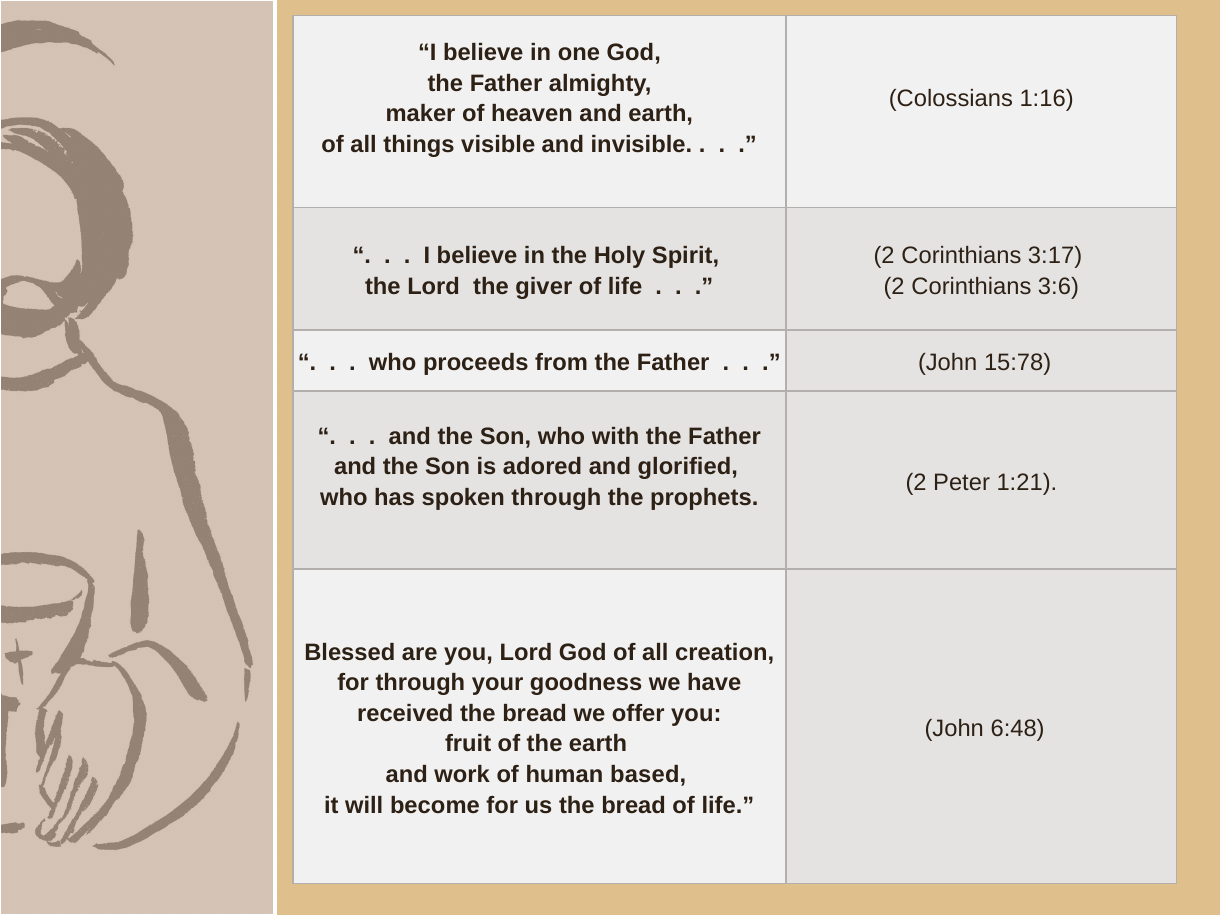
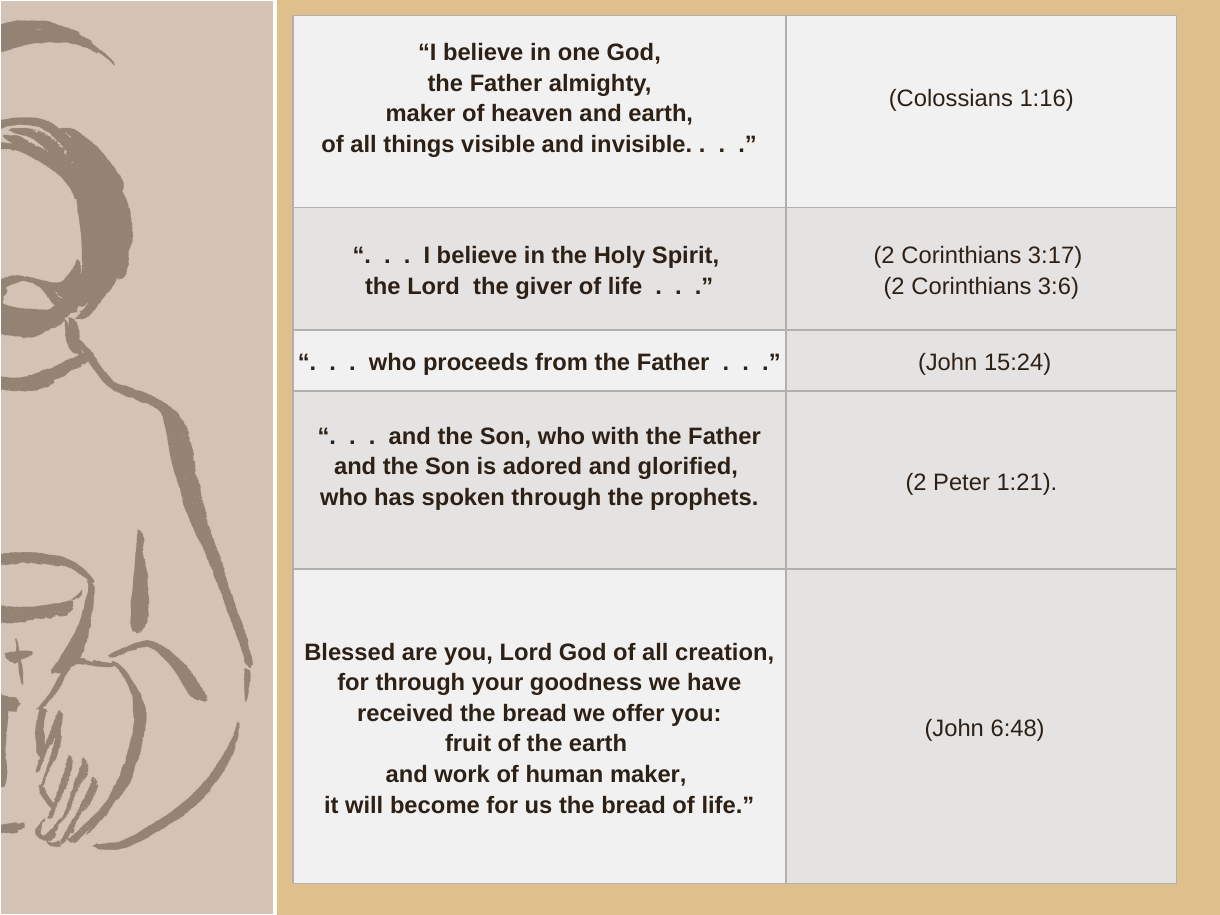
15:78: 15:78 -> 15:24
human based: based -> maker
